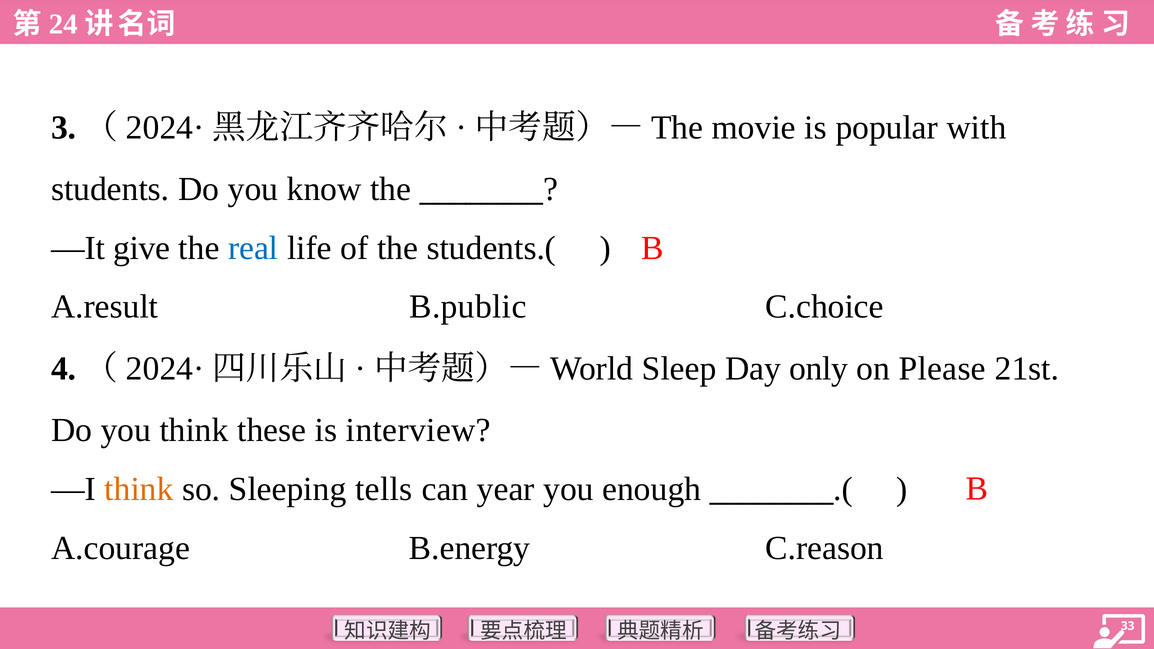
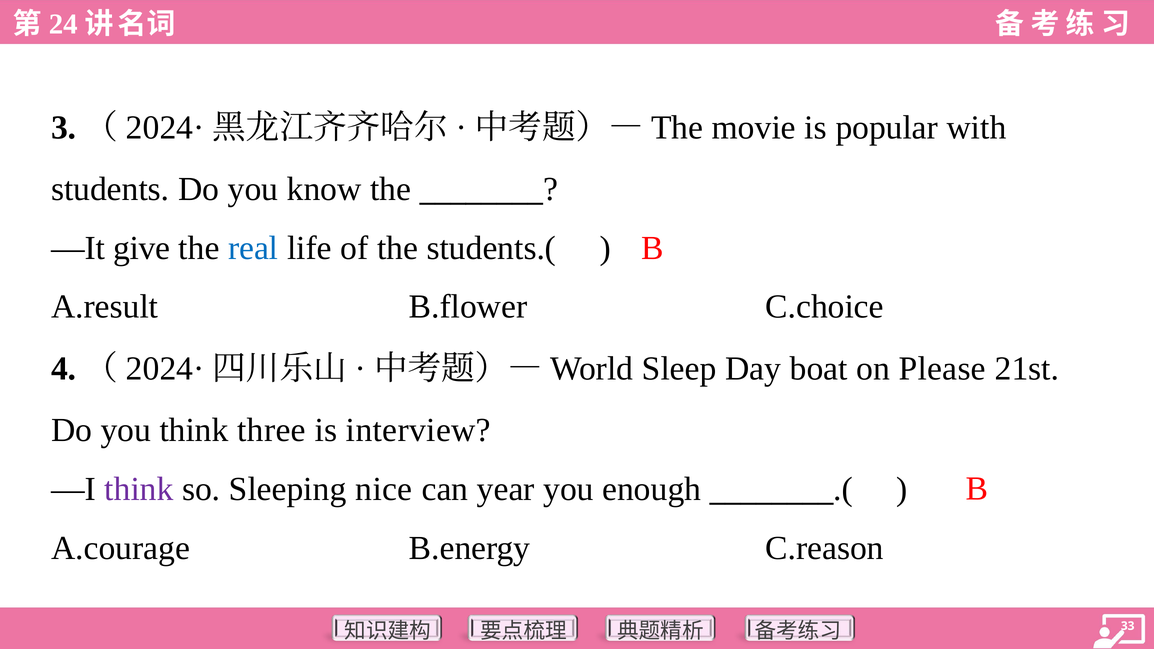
B.public: B.public -> B.flower
only: only -> boat
these: these -> three
think at (139, 489) colour: orange -> purple
tells: tells -> nice
